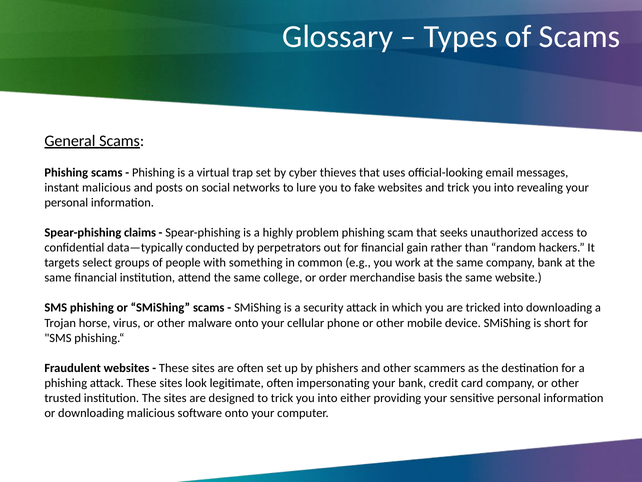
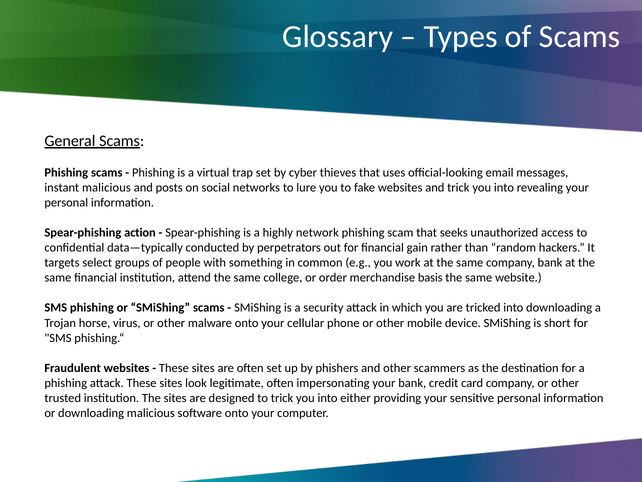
claims: claims -> action
problem: problem -> network
